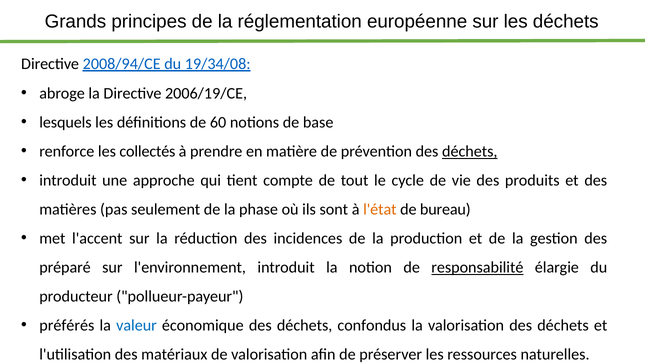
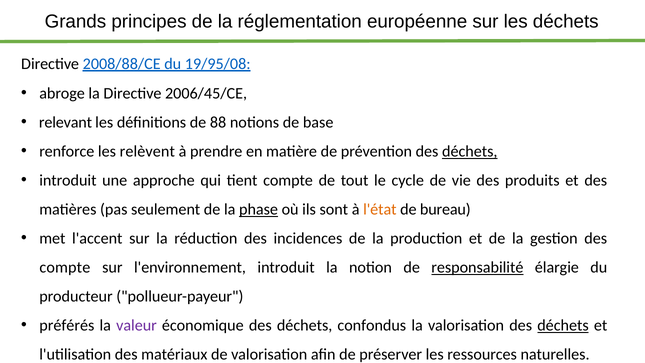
2008/94/CE: 2008/94/CE -> 2008/88/CE
19/34/08: 19/34/08 -> 19/95/08
2006/19/CE: 2006/19/CE -> 2006/45/CE
lesquels: lesquels -> relevant
60: 60 -> 88
collectés: collectés -> relèvent
phase underline: none -> present
préparé at (65, 267): préparé -> compte
valeur colour: blue -> purple
déchets at (563, 325) underline: none -> present
